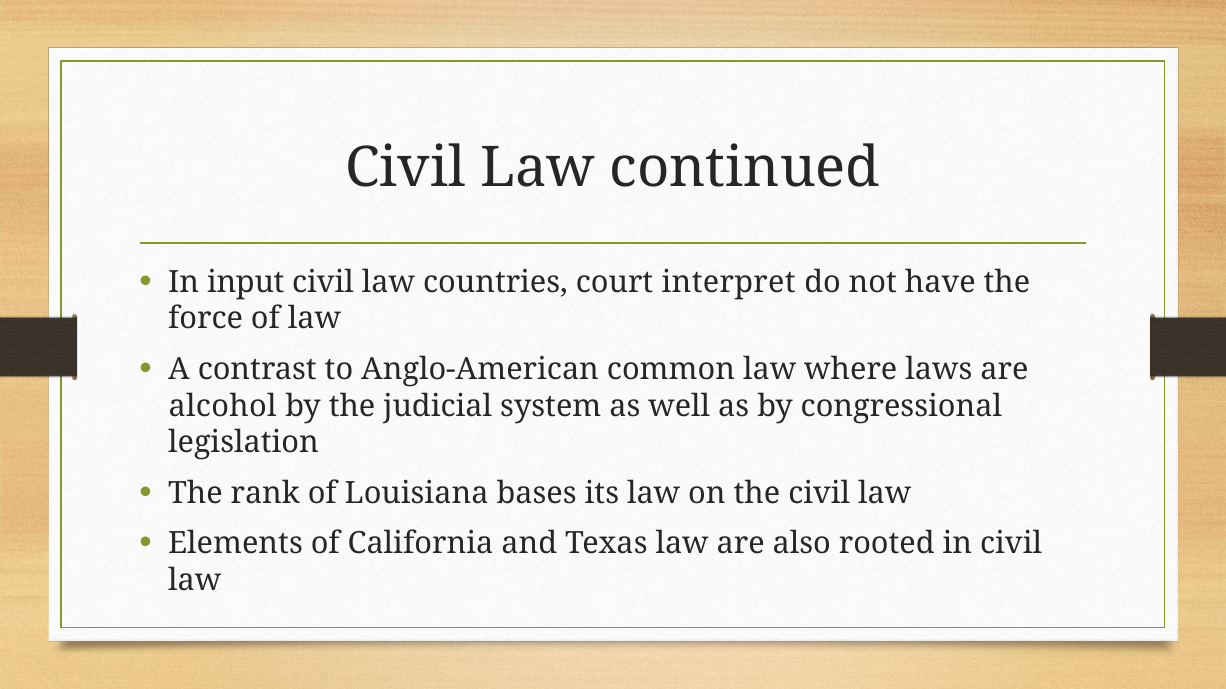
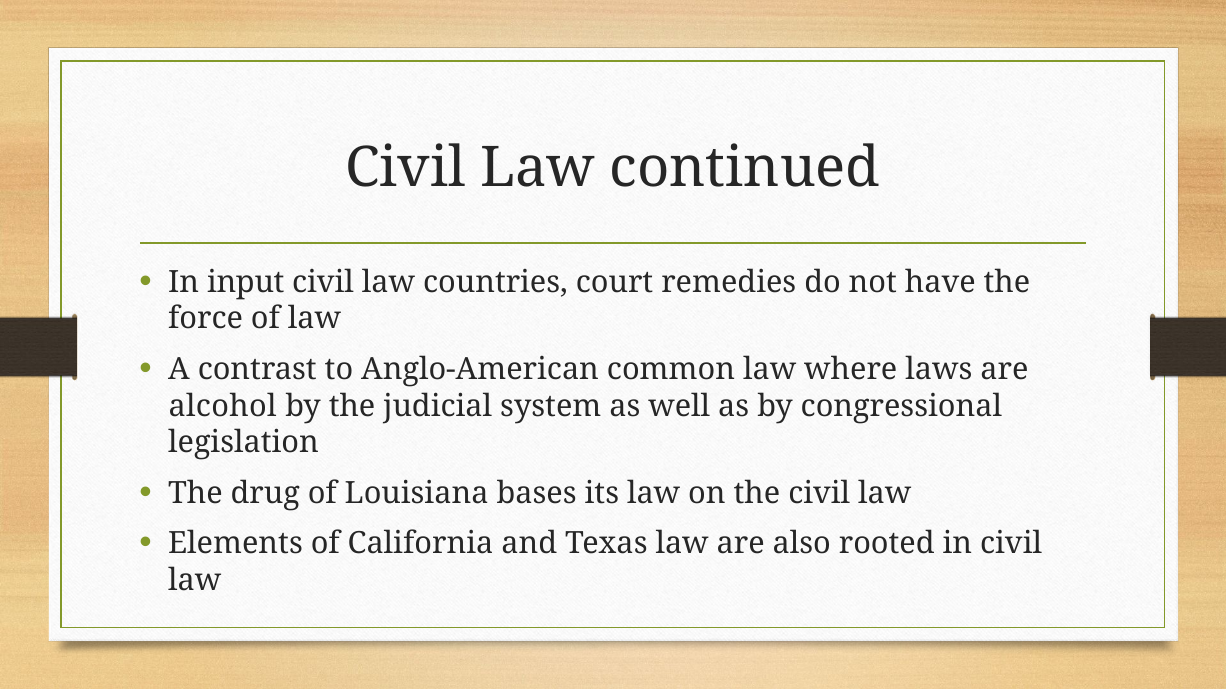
interpret: interpret -> remedies
rank: rank -> drug
